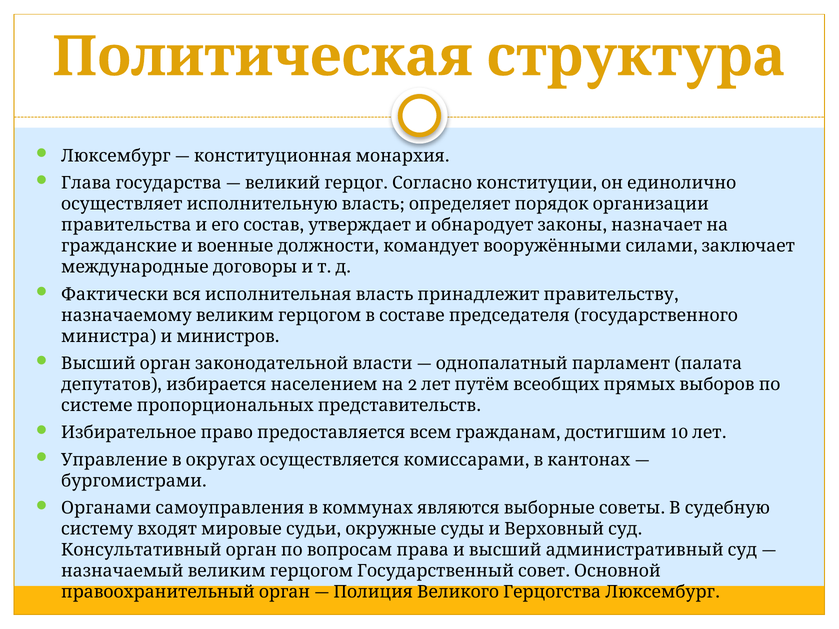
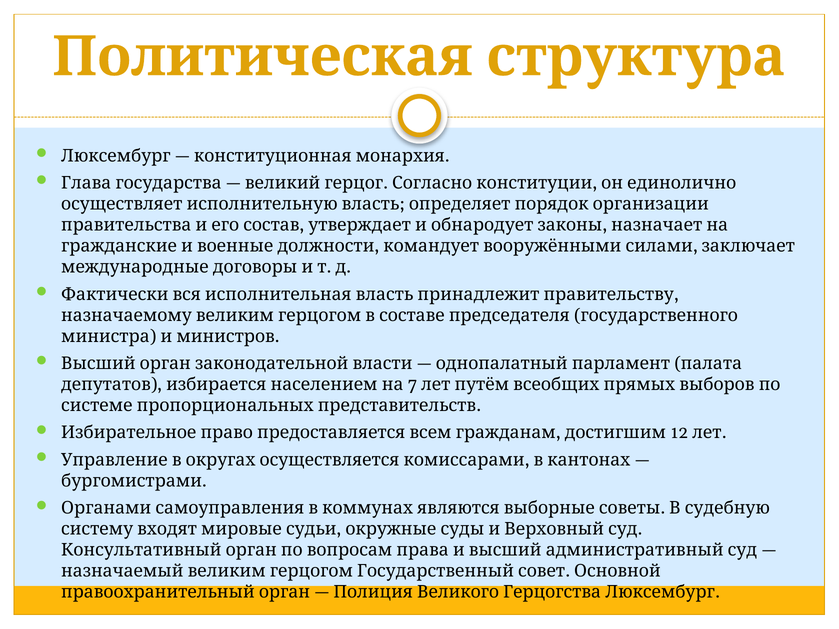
2: 2 -> 7
10: 10 -> 12
